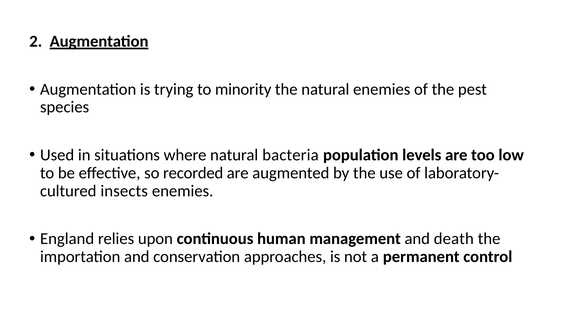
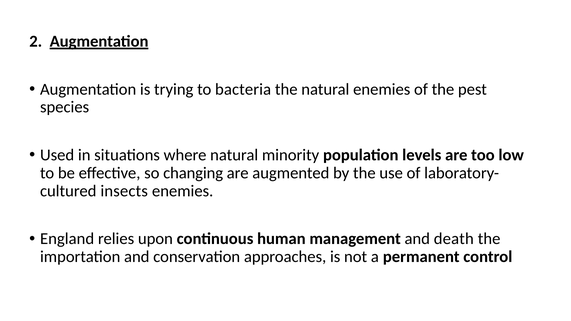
minority: minority -> bacteria
bacteria: bacteria -> minority
recorded: recorded -> changing
